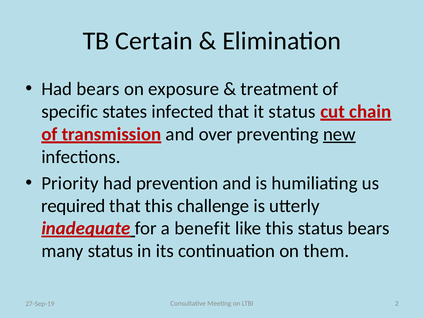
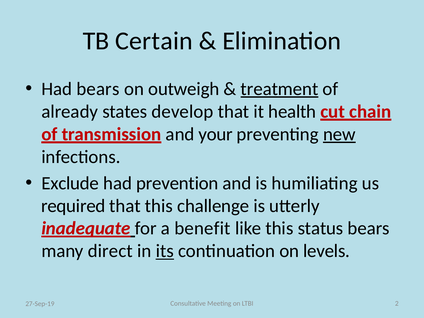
exposure: exposure -> outweigh
treatment underline: none -> present
specific: specific -> already
infected: infected -> develop
it status: status -> health
over: over -> your
Priority: Priority -> Exclude
many status: status -> direct
its underline: none -> present
them: them -> levels
